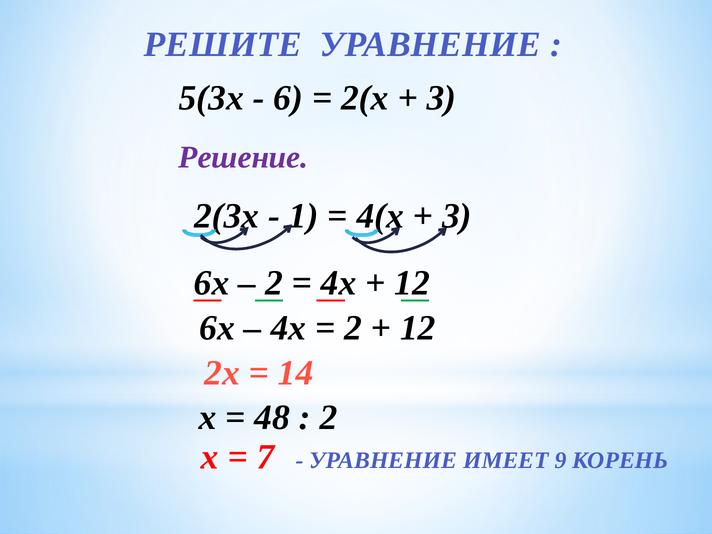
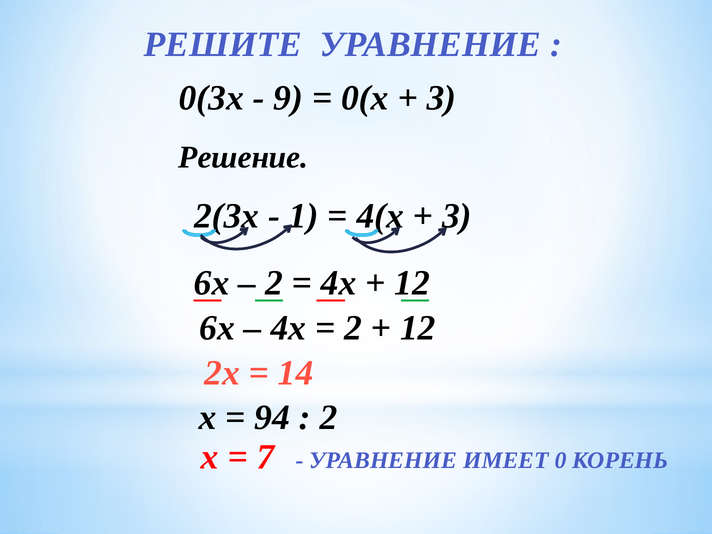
5(3х: 5(3х -> 0(3х
6: 6 -> 9
2(х: 2(х -> 0(х
Решение colour: purple -> black
48: 48 -> 94
9: 9 -> 0
